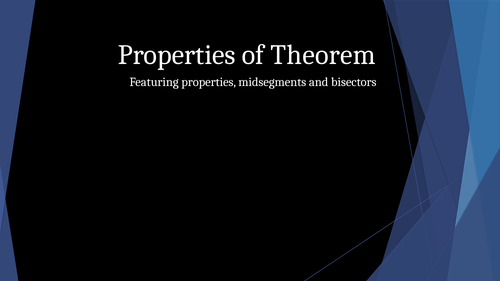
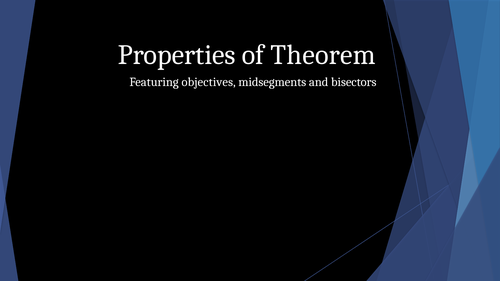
Featuring properties: properties -> objectives
